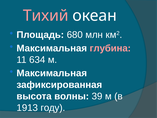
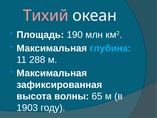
680: 680 -> 190
глубина colour: pink -> light blue
634: 634 -> 288
39: 39 -> 65
1913: 1913 -> 1903
